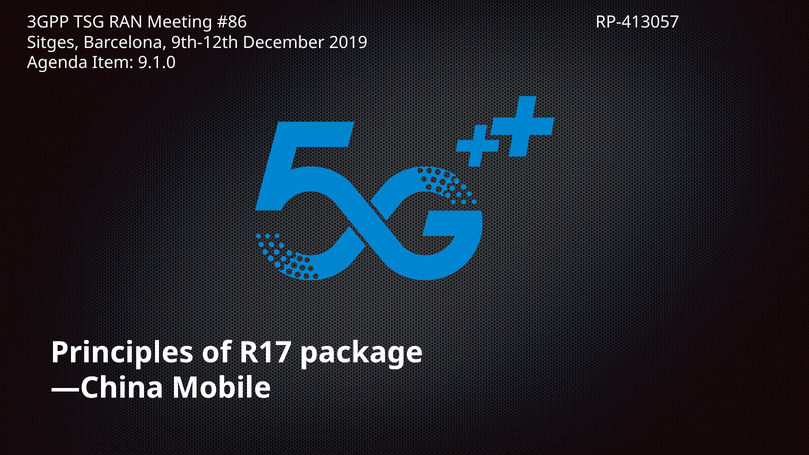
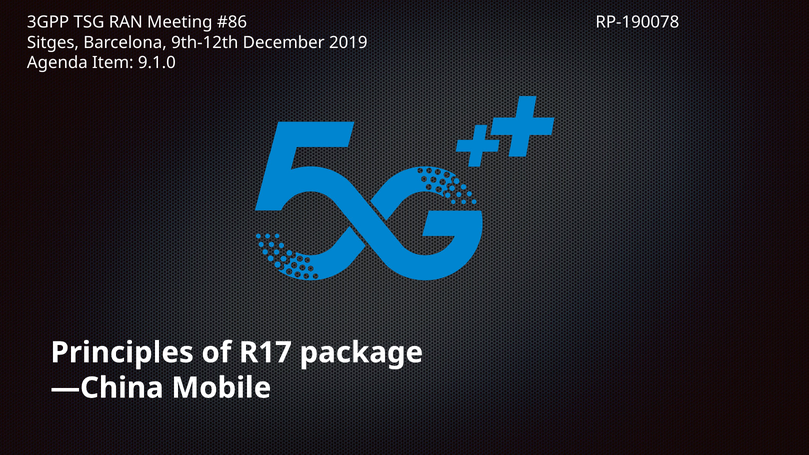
RP-413057: RP-413057 -> RP-190078
